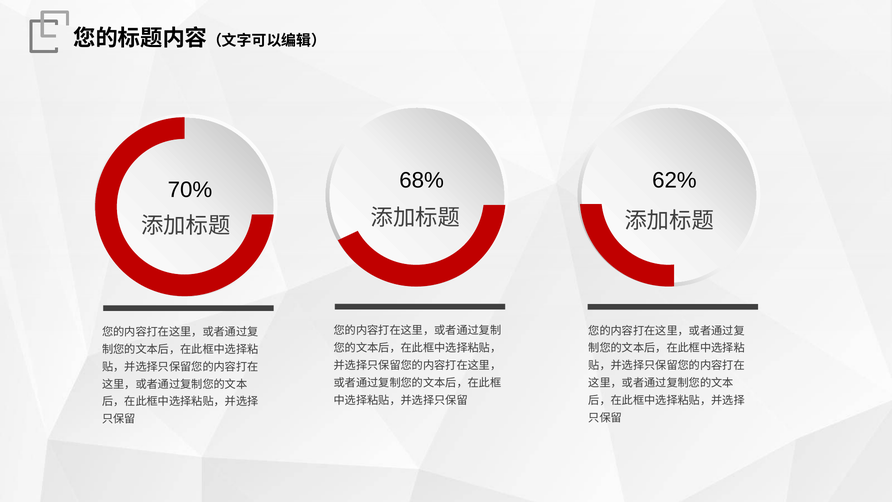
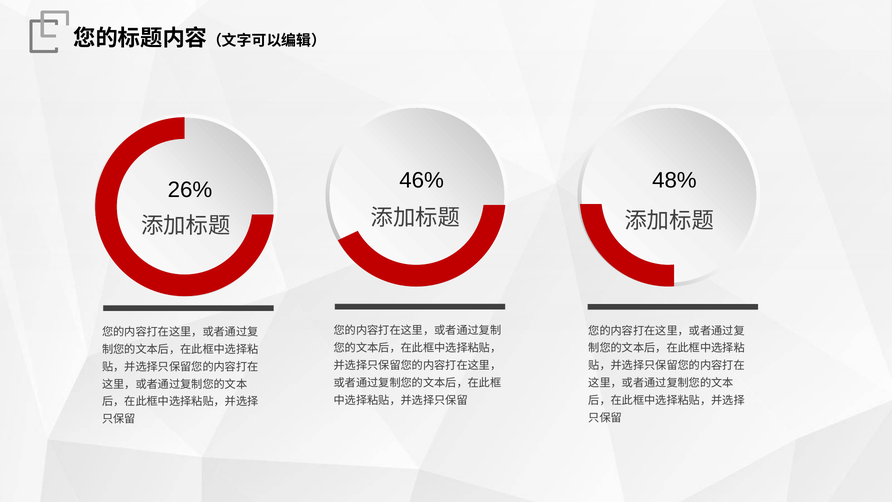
68%: 68% -> 46%
62%: 62% -> 48%
70%: 70% -> 26%
